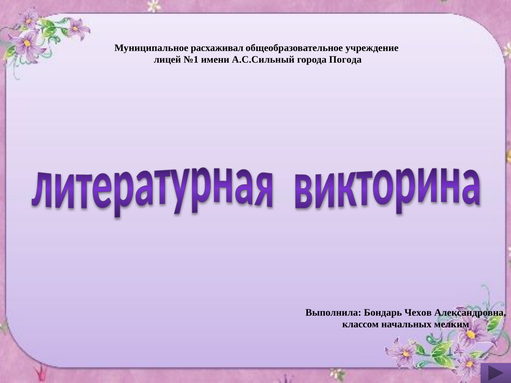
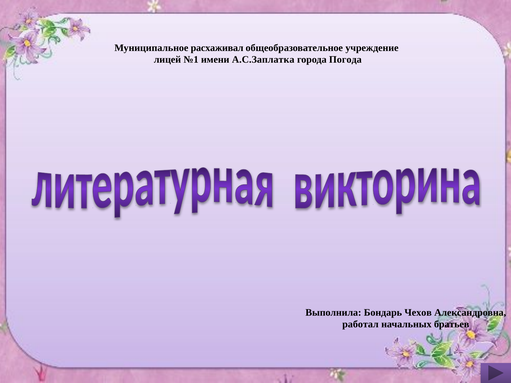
А.С.Сильный: А.С.Сильный -> А.С.Заплатка
классом: классом -> работал
мелким: мелким -> братьев
